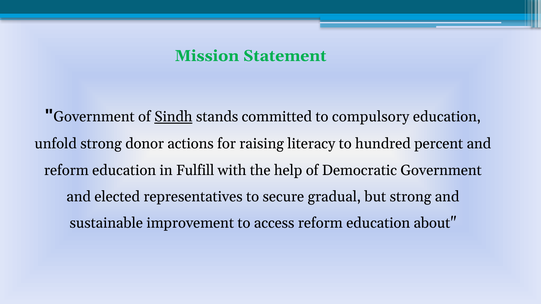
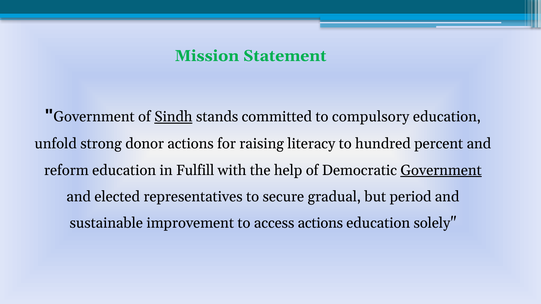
Government at (441, 170) underline: none -> present
but strong: strong -> period
access reform: reform -> actions
about: about -> solely
